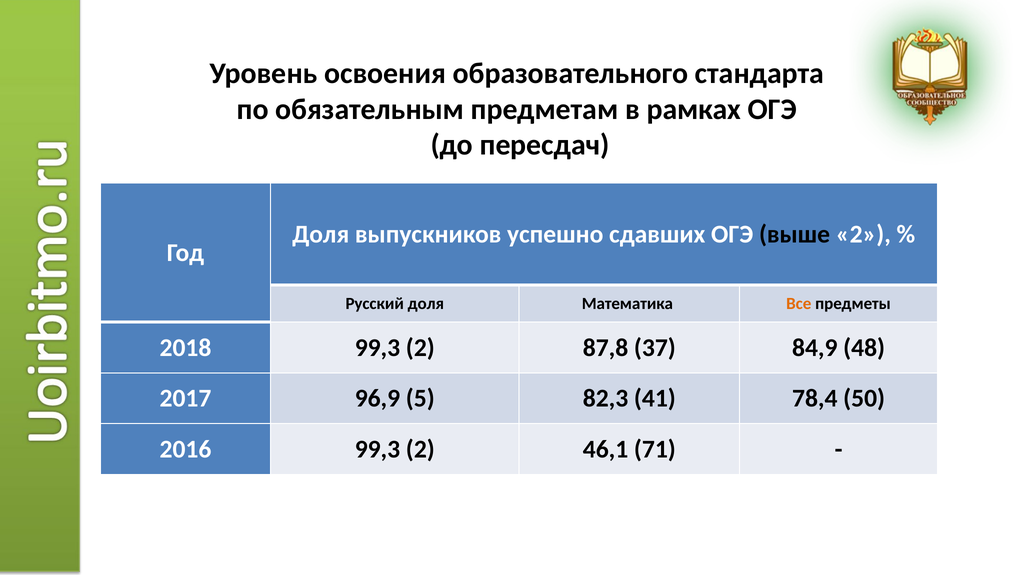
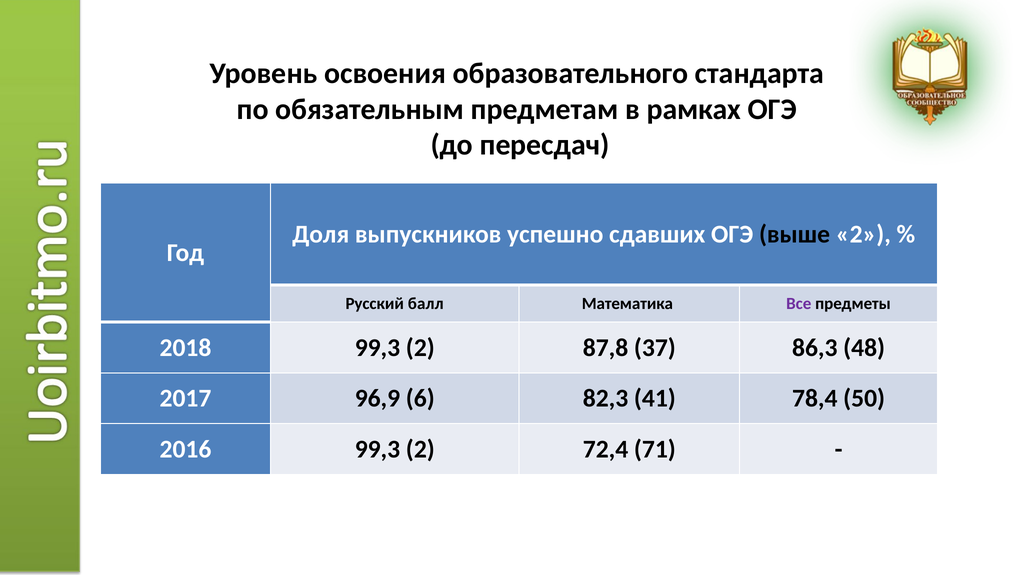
Русский доля: доля -> балл
Все colour: orange -> purple
84,9: 84,9 -> 86,3
5: 5 -> 6
46,1: 46,1 -> 72,4
